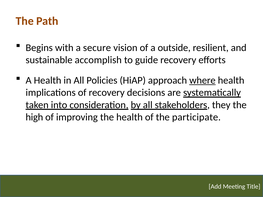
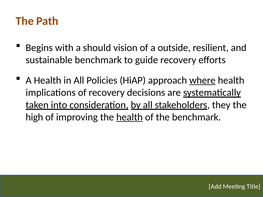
secure: secure -> should
sustainable accomplish: accomplish -> benchmark
health at (130, 117) underline: none -> present
the participate: participate -> benchmark
